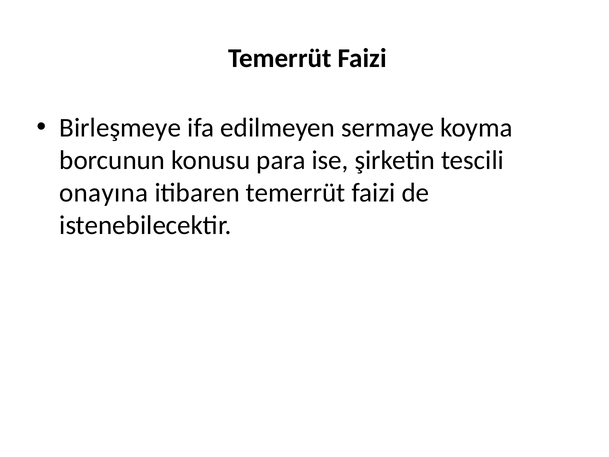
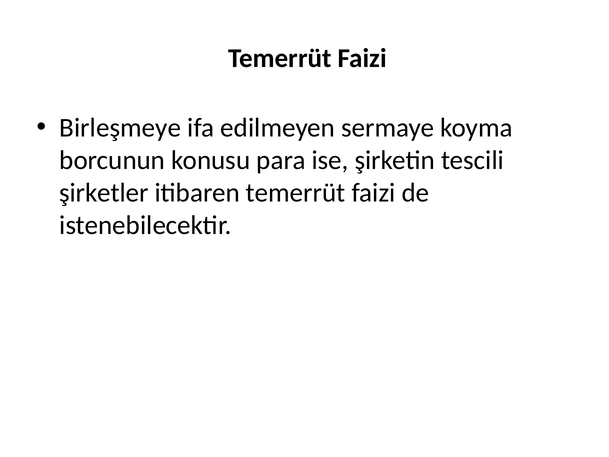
onayına: onayına -> şirketler
